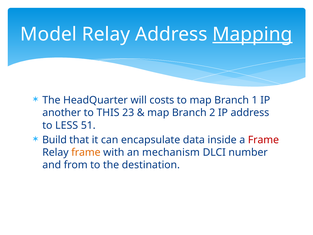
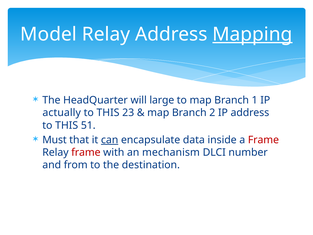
costs: costs -> large
another: another -> actually
LESS at (67, 125): LESS -> THIS
Build: Build -> Must
can underline: none -> present
frame at (86, 152) colour: orange -> red
